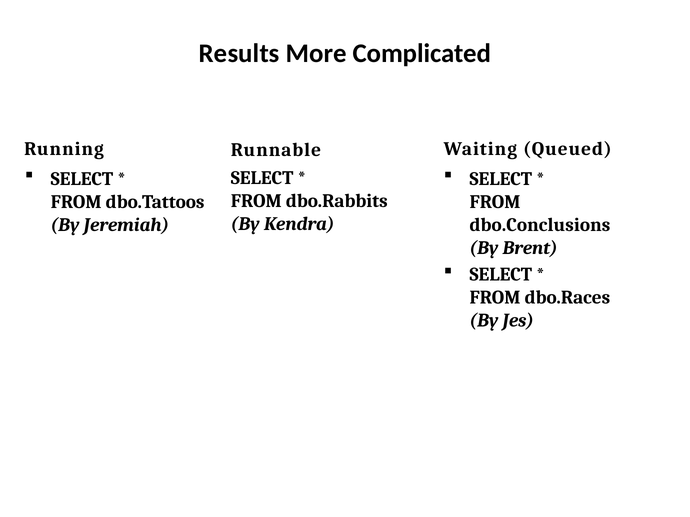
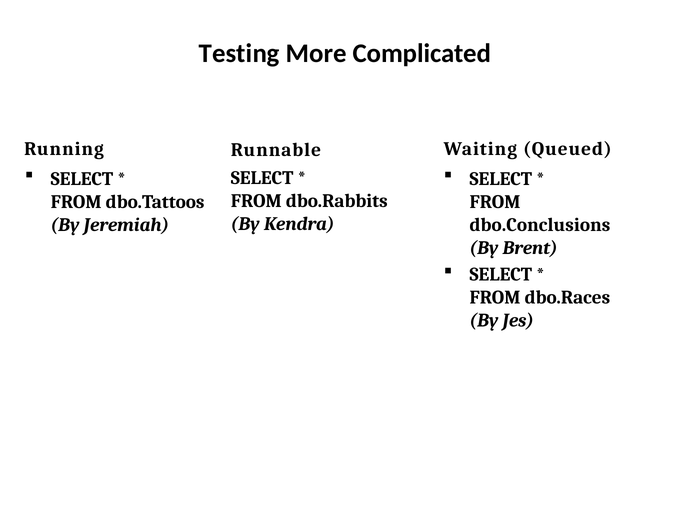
Results: Results -> Testing
